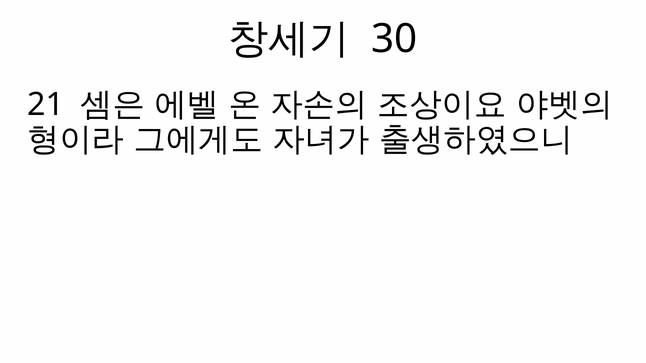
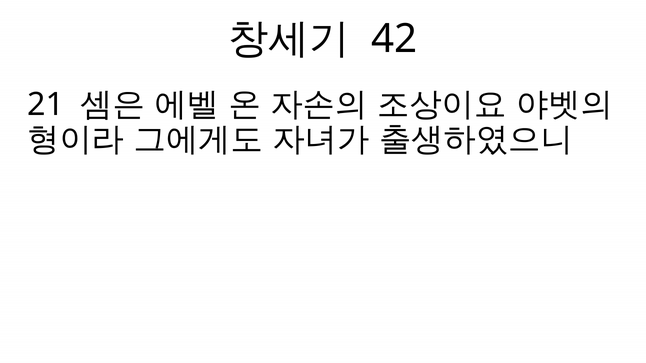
30: 30 -> 42
